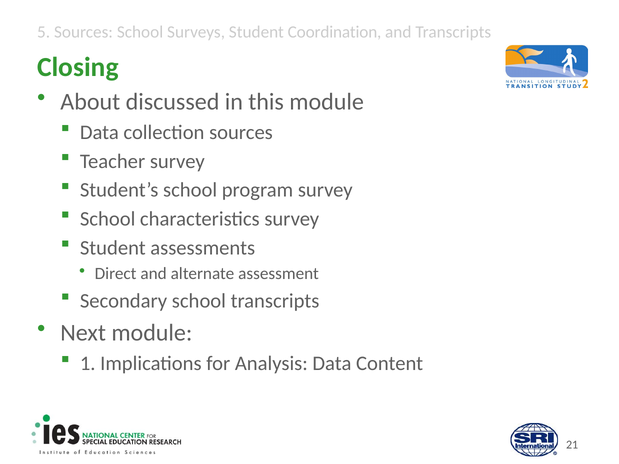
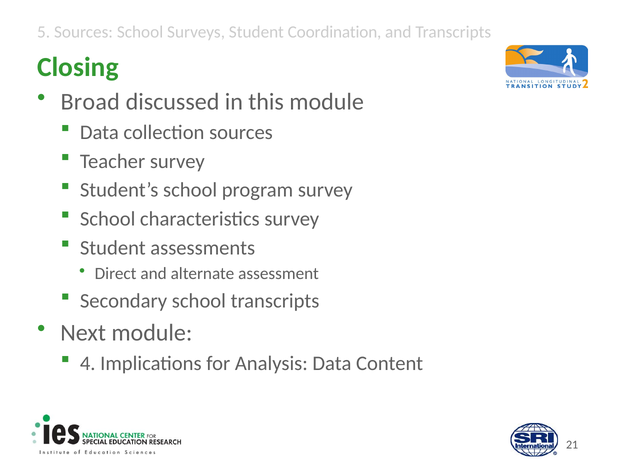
About: About -> Broad
1: 1 -> 4
